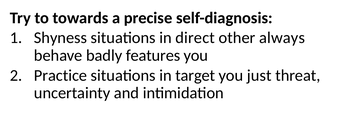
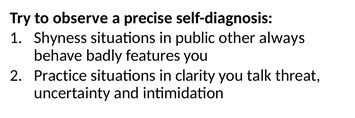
towards: towards -> observe
direct: direct -> public
target: target -> clarity
just: just -> talk
